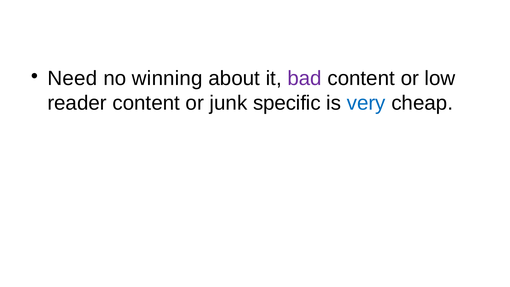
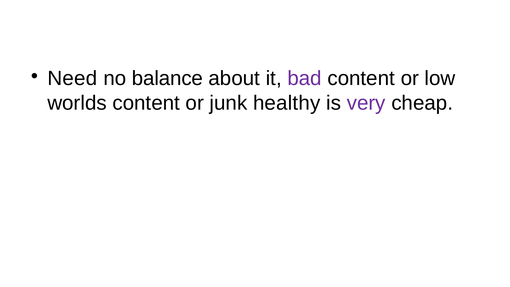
winning: winning -> balance
reader: reader -> worlds
specific: specific -> healthy
very colour: blue -> purple
